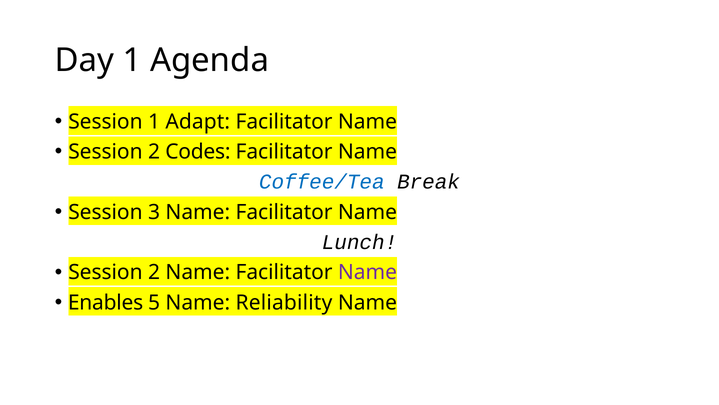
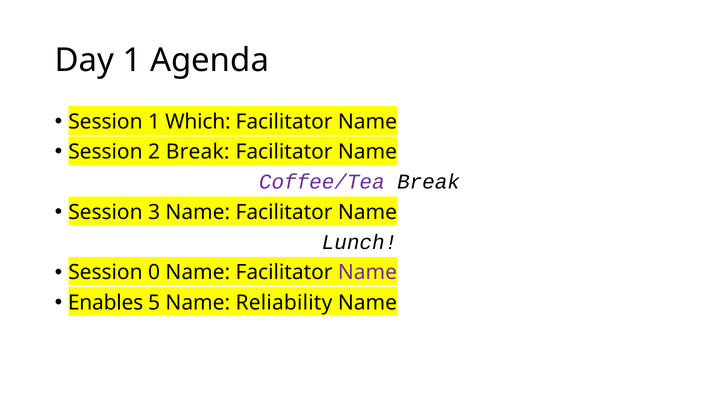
Adapt: Adapt -> Which
2 Codes: Codes -> Break
Coffee/Tea colour: blue -> purple
2 at (154, 272): 2 -> 0
